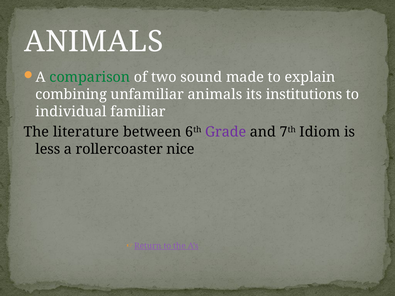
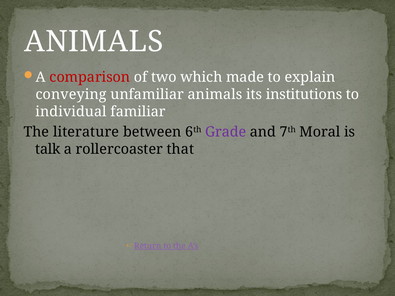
comparison colour: green -> red
sound: sound -> which
combining: combining -> conveying
Idiom: Idiom -> Moral
less: less -> talk
nice: nice -> that
